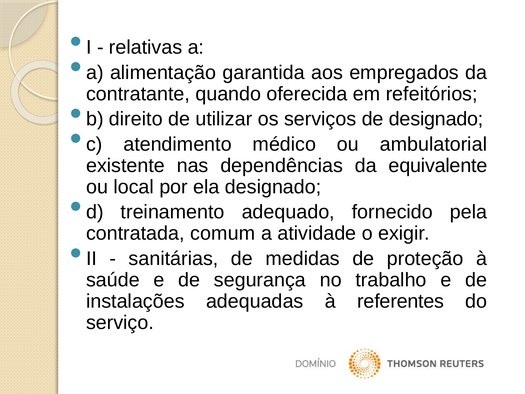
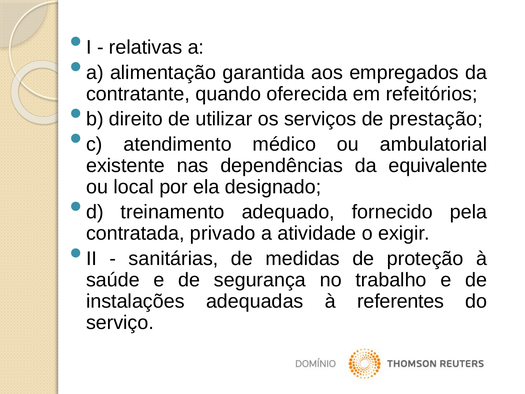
de designado: designado -> prestação
comum: comum -> privado
